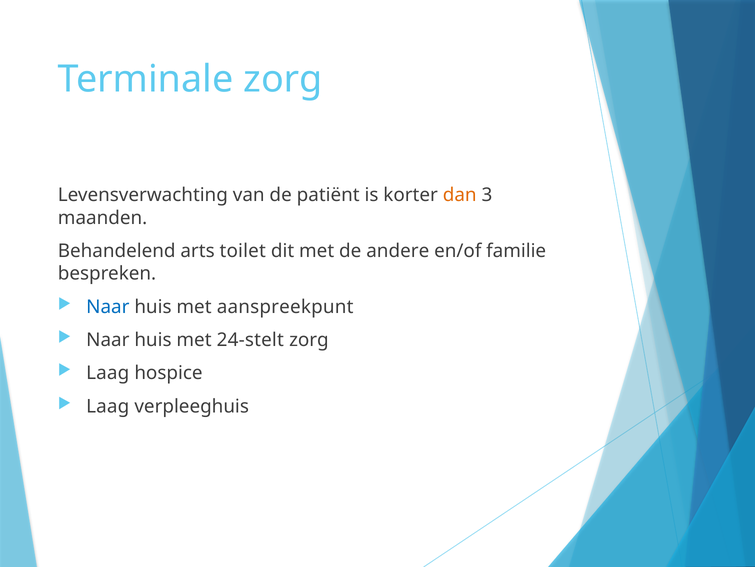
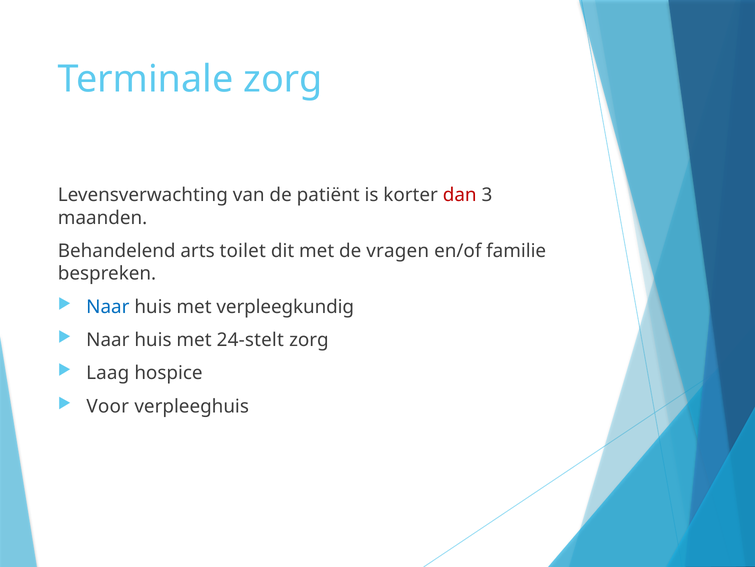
dan colour: orange -> red
andere: andere -> vragen
aanspreekpunt: aanspreekpunt -> verpleegkundig
Laag at (108, 406): Laag -> Voor
